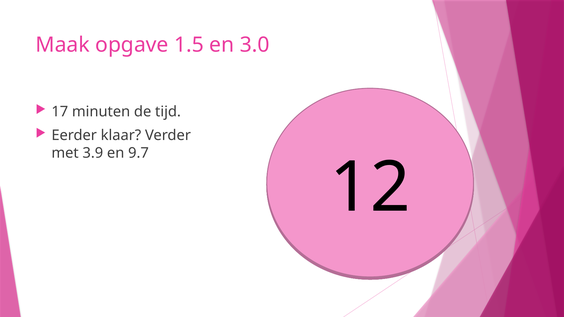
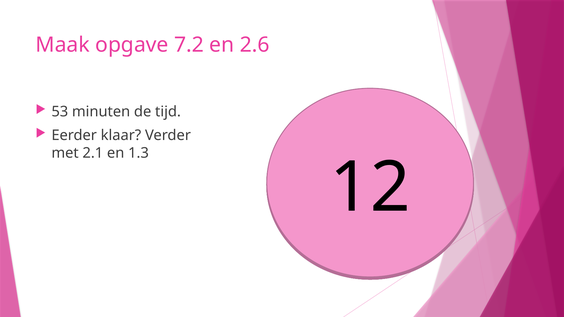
1.5: 1.5 -> 7.2
3.0: 3.0 -> 2.6
17: 17 -> 53
3.9: 3.9 -> 2.1
9.7: 9.7 -> 1.3
